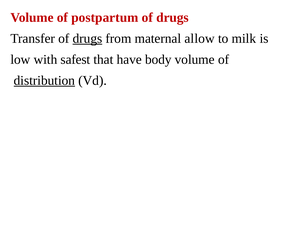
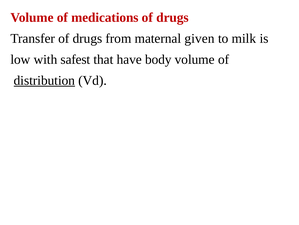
postpartum: postpartum -> medications
drugs at (87, 38) underline: present -> none
allow: allow -> given
